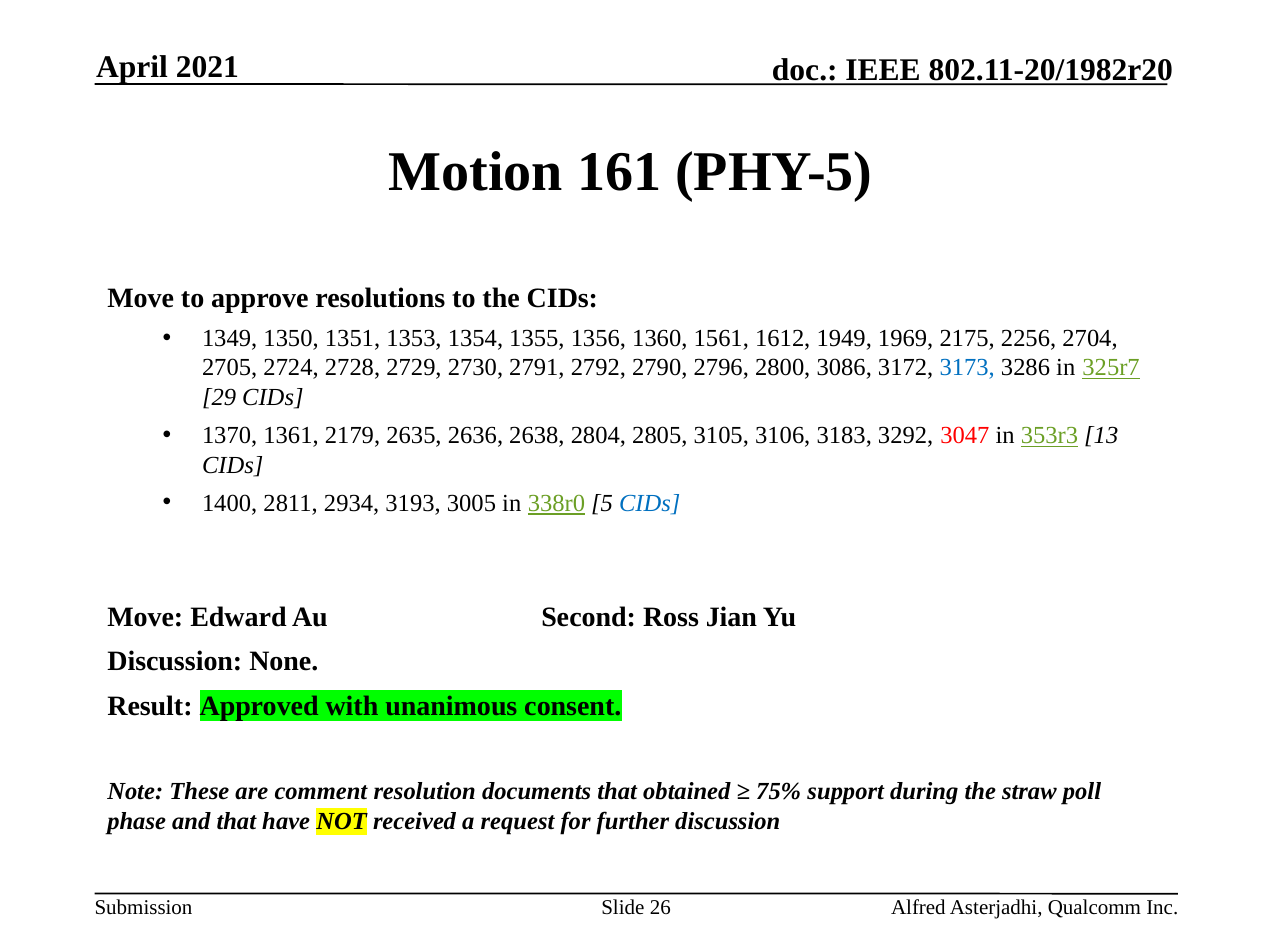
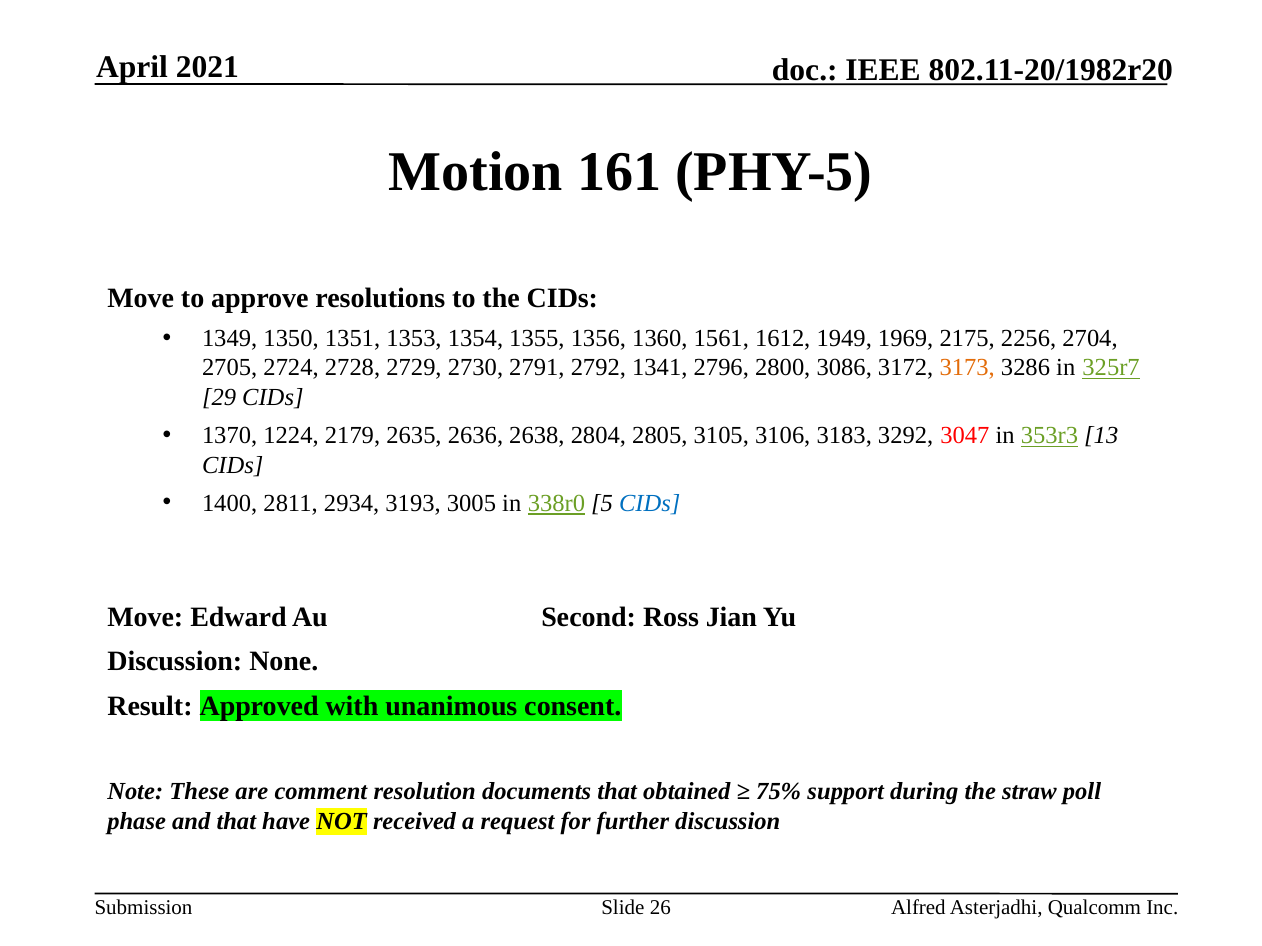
2790: 2790 -> 1341
3173 colour: blue -> orange
1361: 1361 -> 1224
